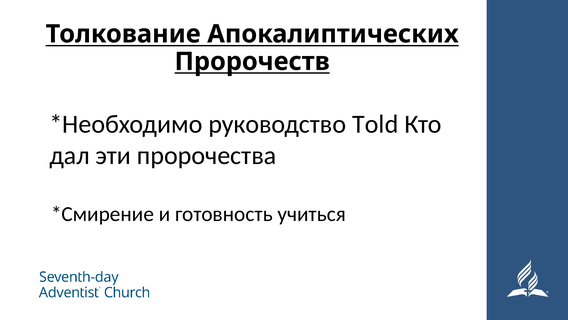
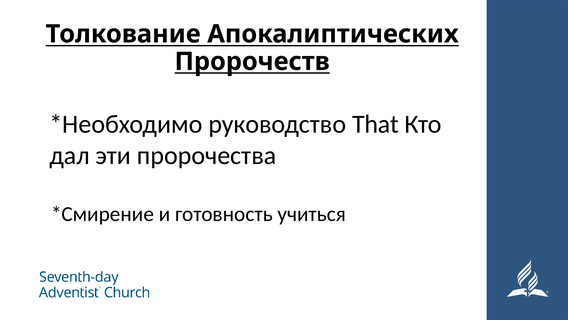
Told: Told -> That
